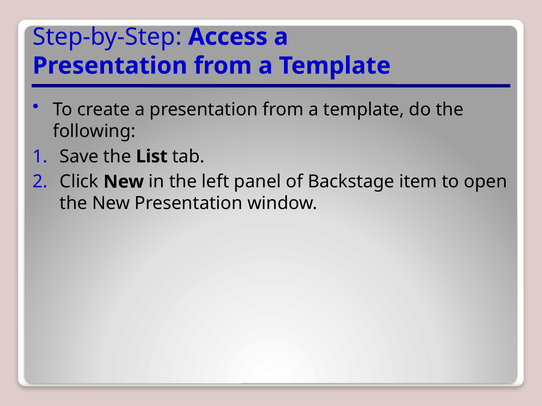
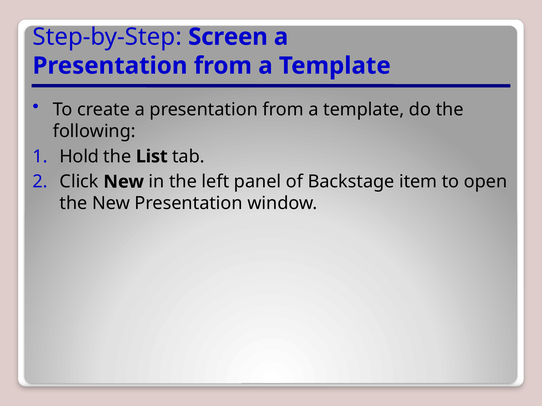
Access: Access -> Screen
Save: Save -> Hold
